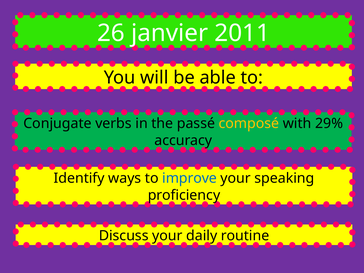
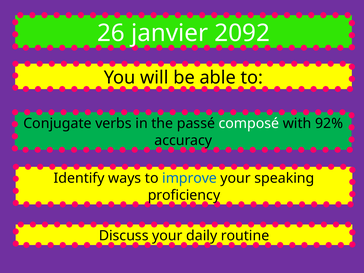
2011: 2011 -> 2092
composé colour: yellow -> white
29%: 29% -> 92%
